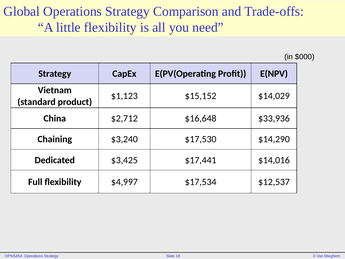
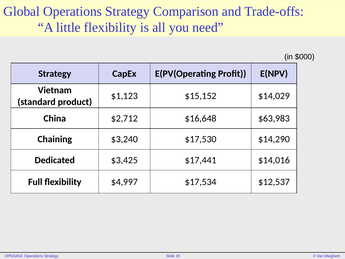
$33,936: $33,936 -> $63,983
